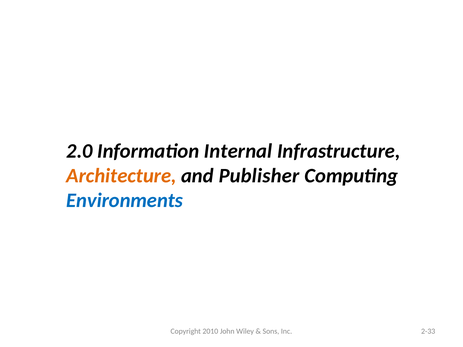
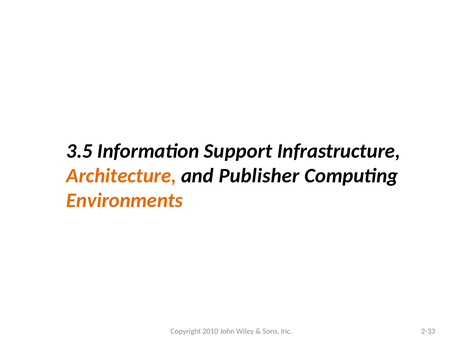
2.0: 2.0 -> 3.5
Internal: Internal -> Support
Environments colour: blue -> orange
